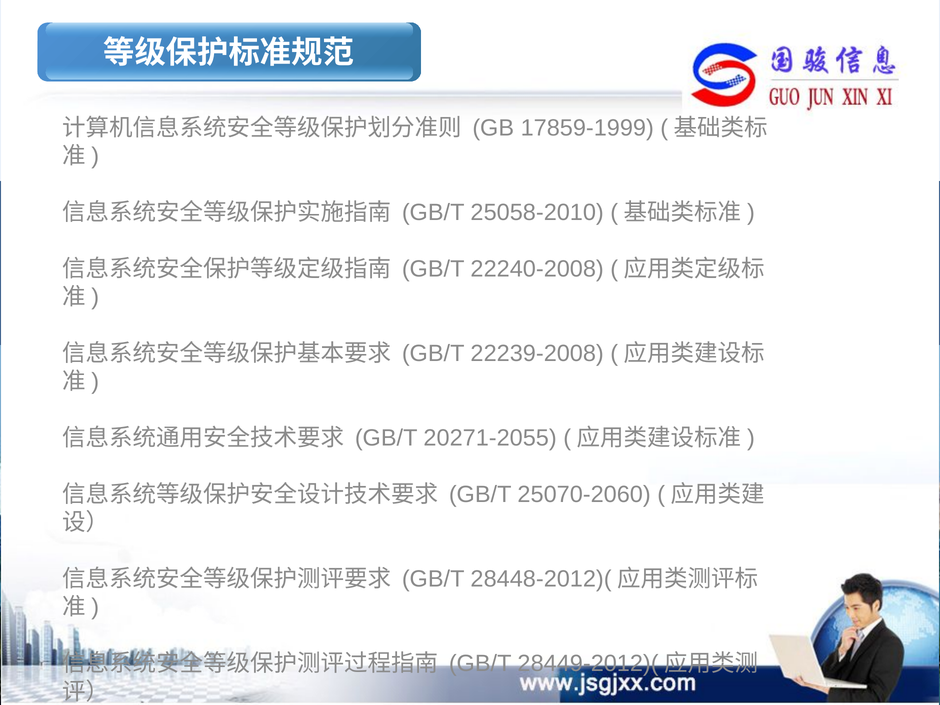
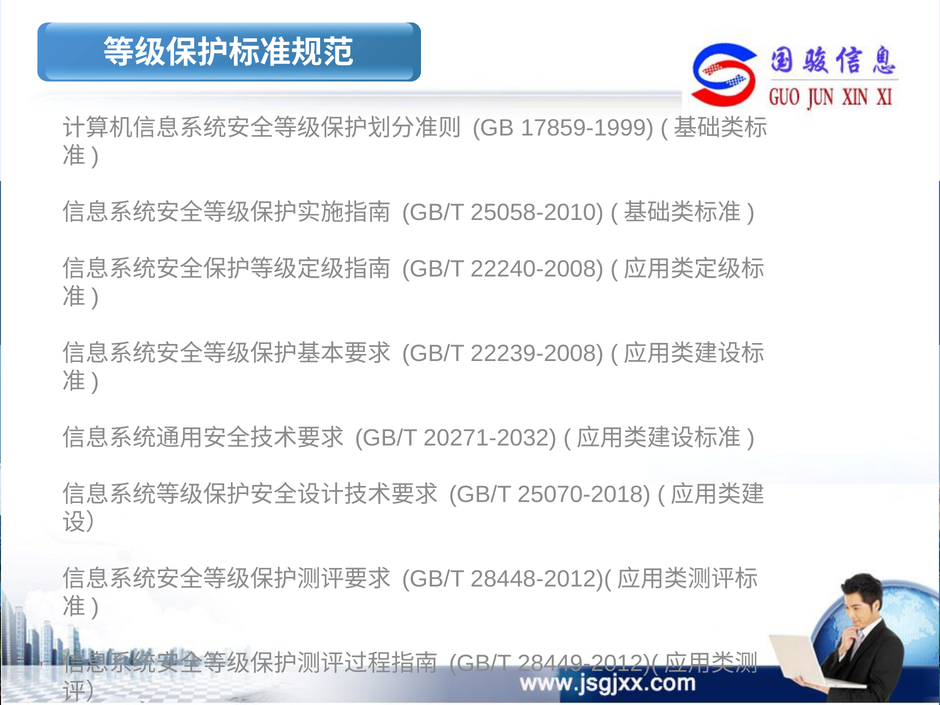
20271-2055: 20271-2055 -> 20271-2032
25070-2060: 25070-2060 -> 25070-2018
